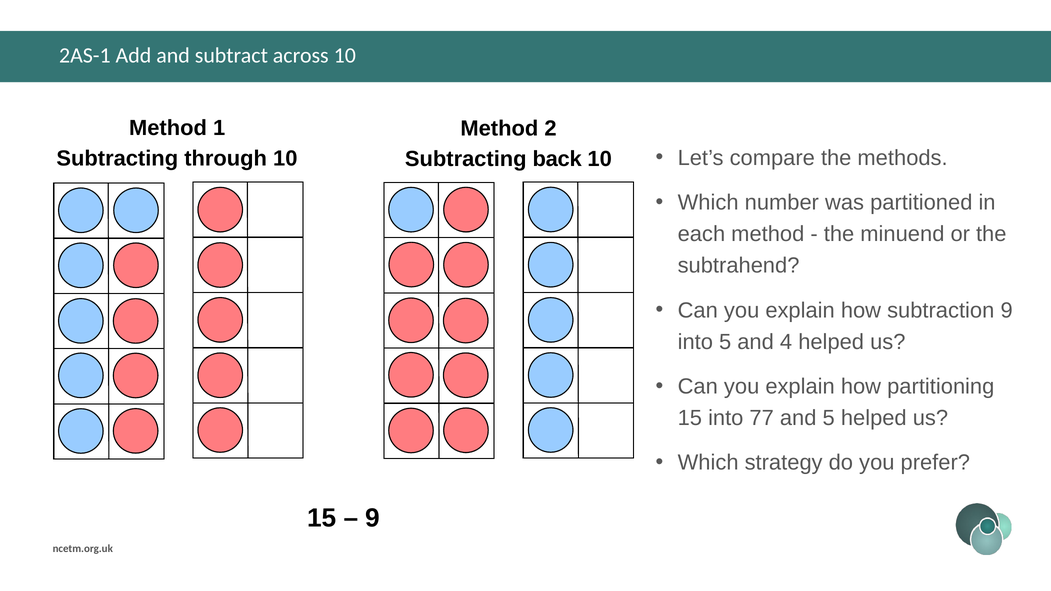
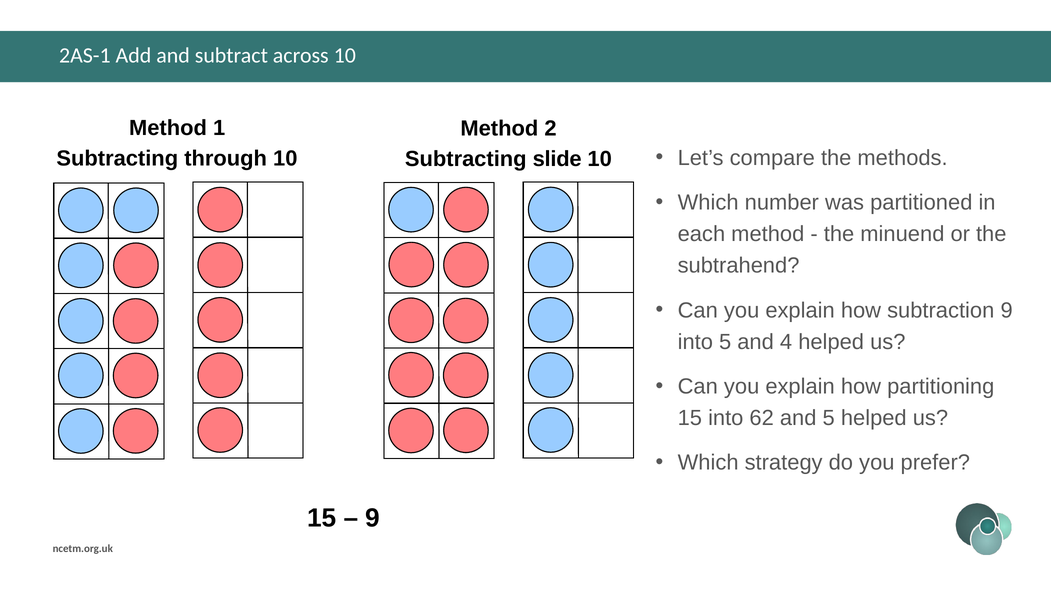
back: back -> slide
77: 77 -> 62
